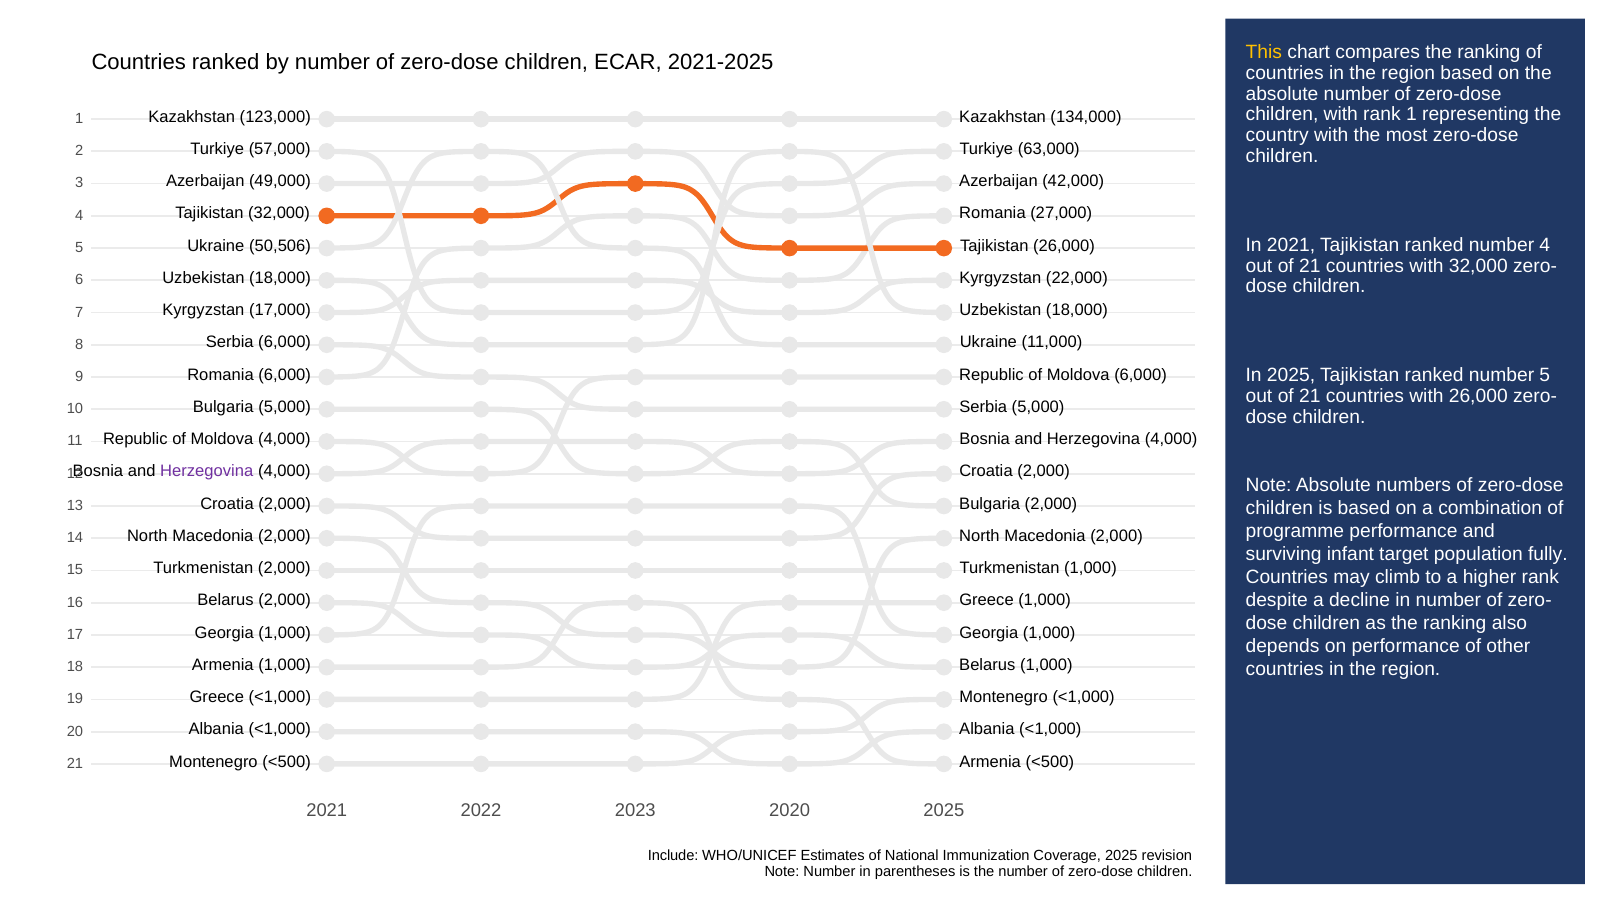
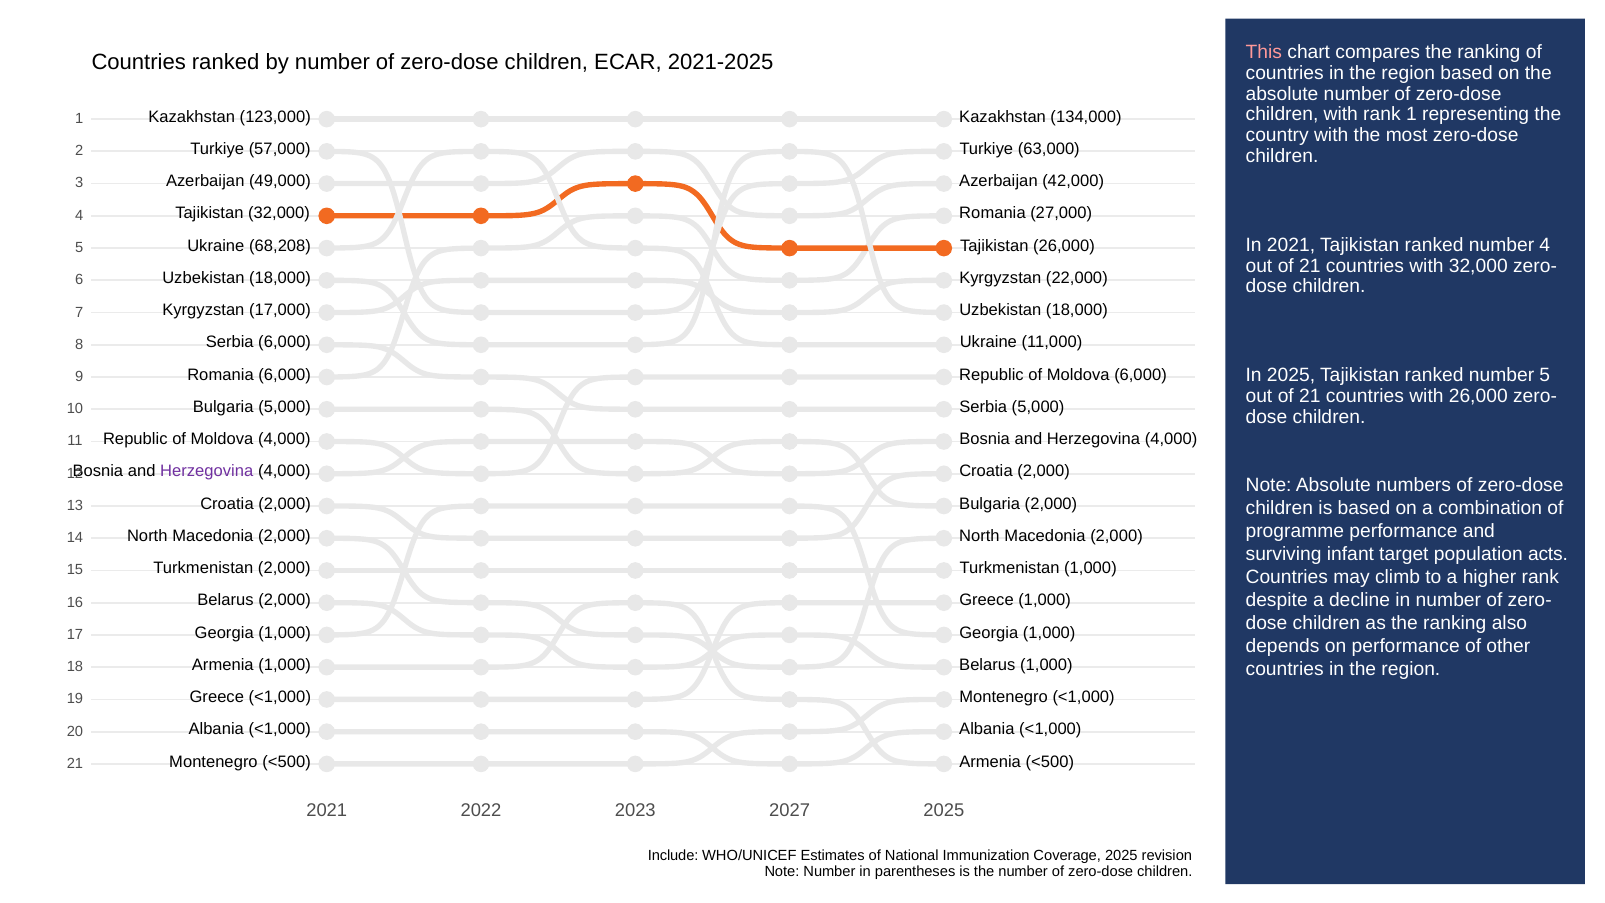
This colour: yellow -> pink
50,506: 50,506 -> 68,208
fully: fully -> acts
2020: 2020 -> 2027
